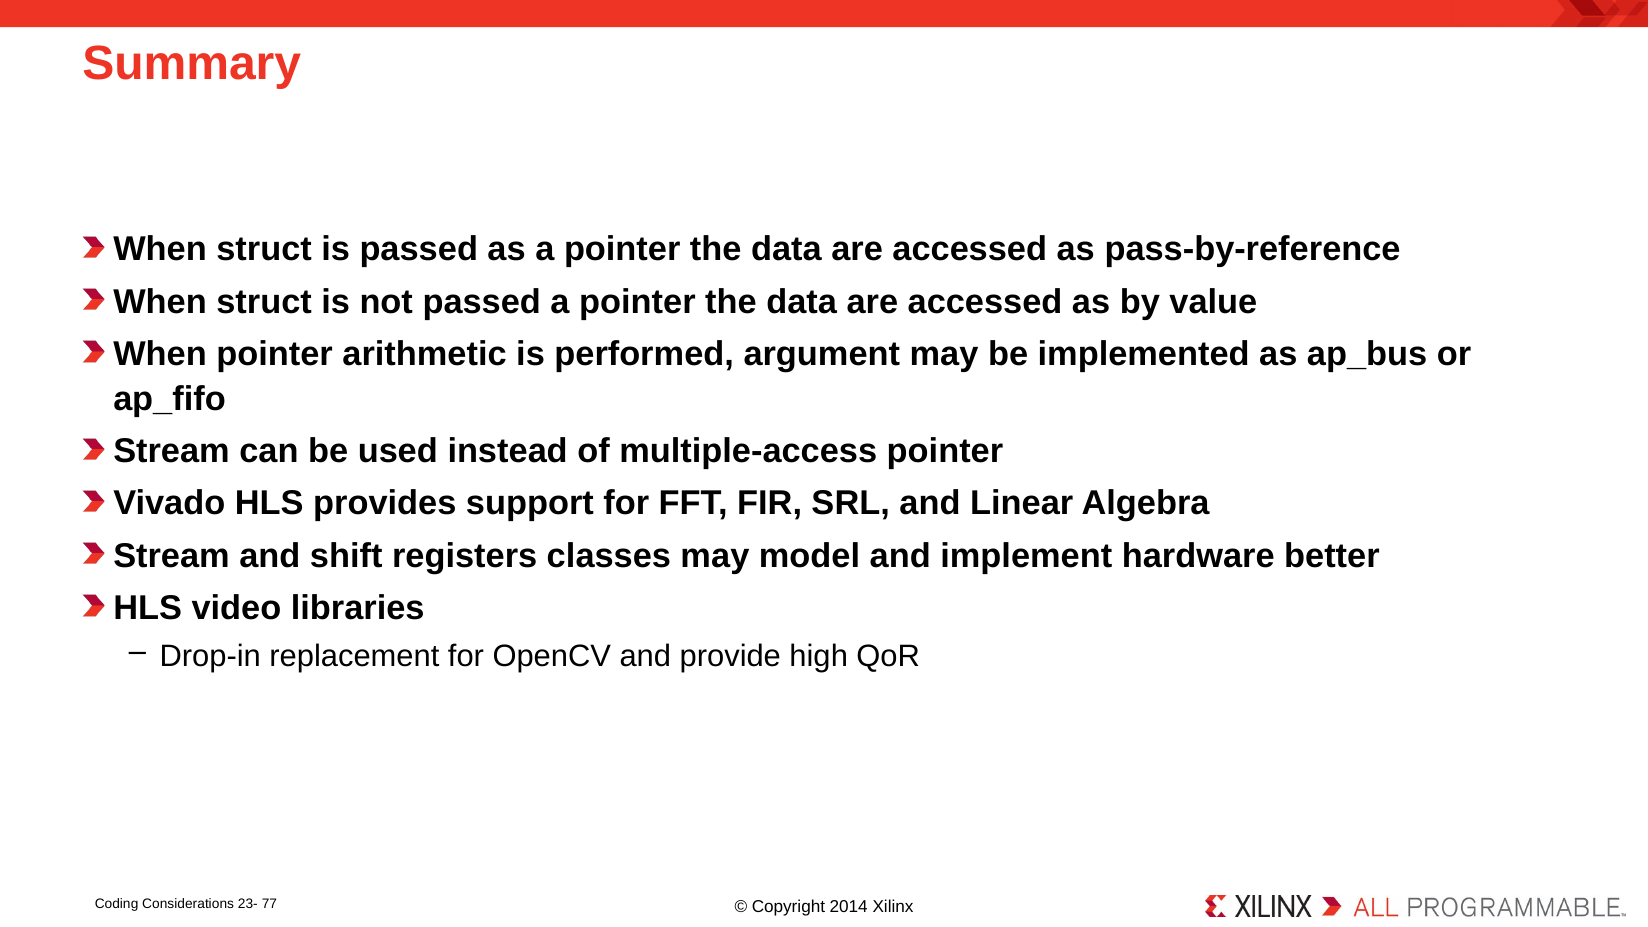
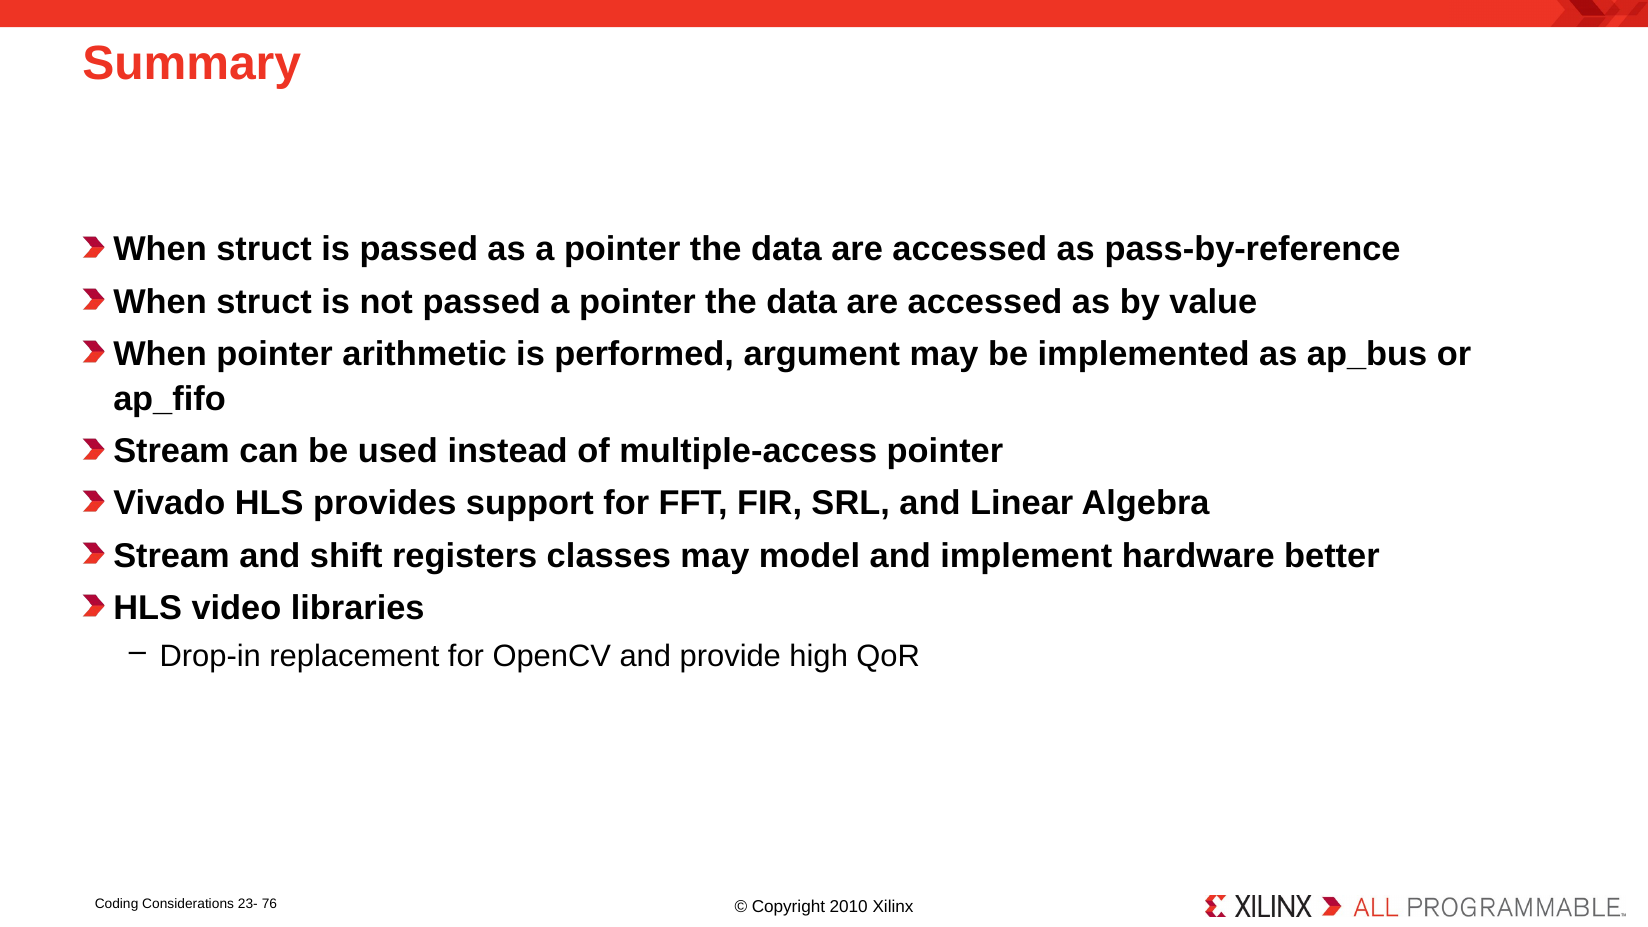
77: 77 -> 76
2014: 2014 -> 2010
